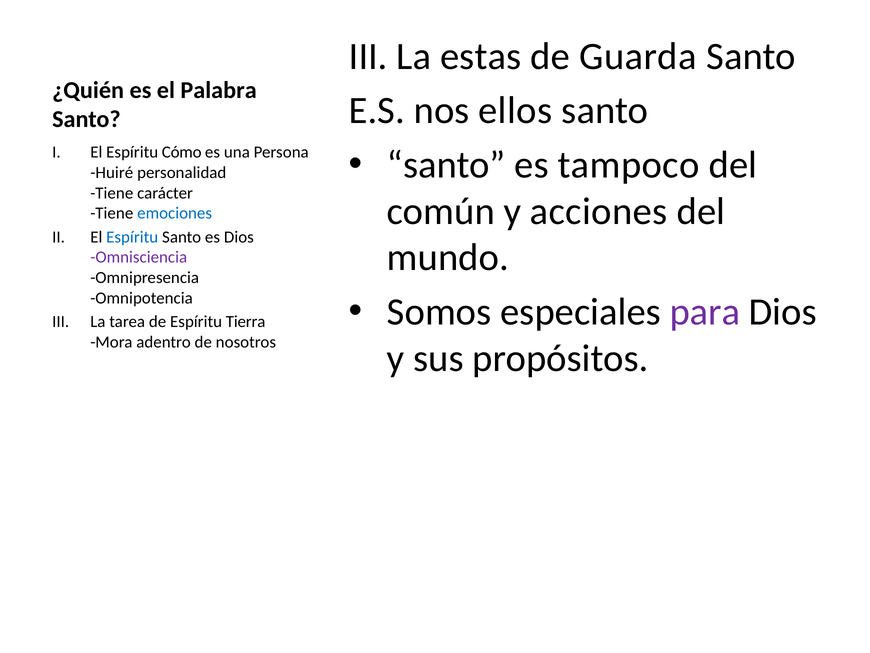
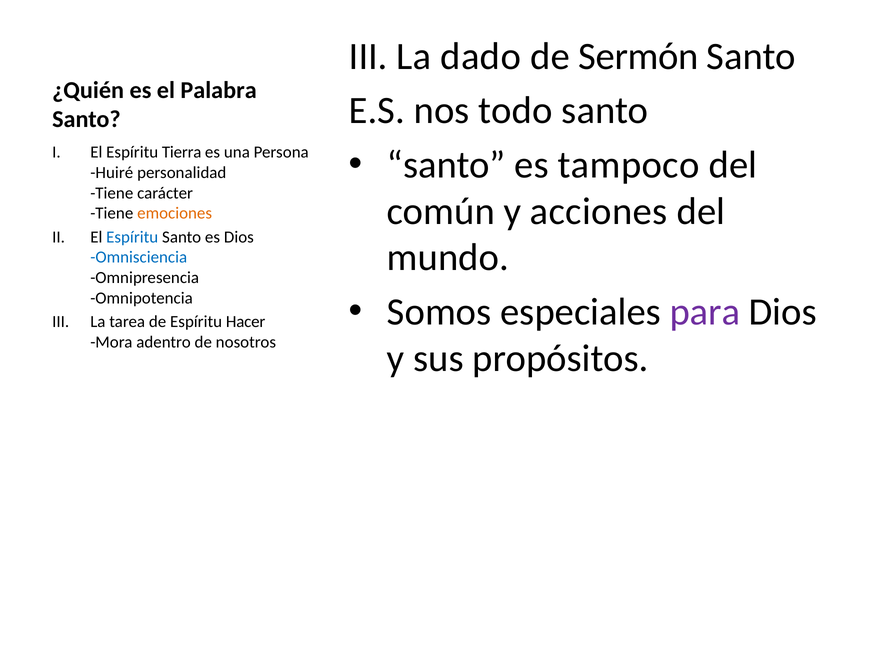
estas: estas -> dado
Guarda: Guarda -> Sermón
ellos: ellos -> todo
Cómo: Cómo -> Tierra
emociones colour: blue -> orange
Omnisciencia colour: purple -> blue
Tierra: Tierra -> Hacer
